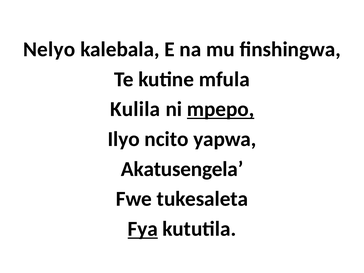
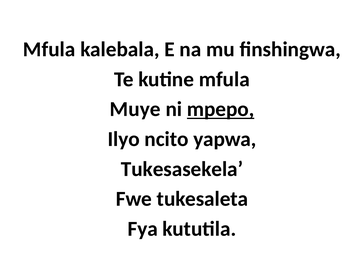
Nelyo at (49, 49): Nelyo -> Mfula
Kulila: Kulila -> Muye
Akatusengela: Akatusengela -> Tukesasekela
Fya underline: present -> none
